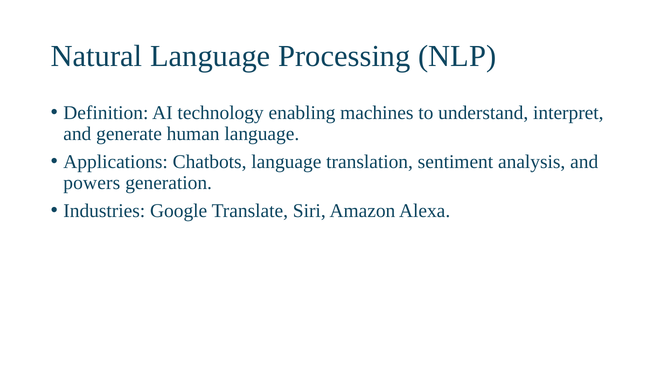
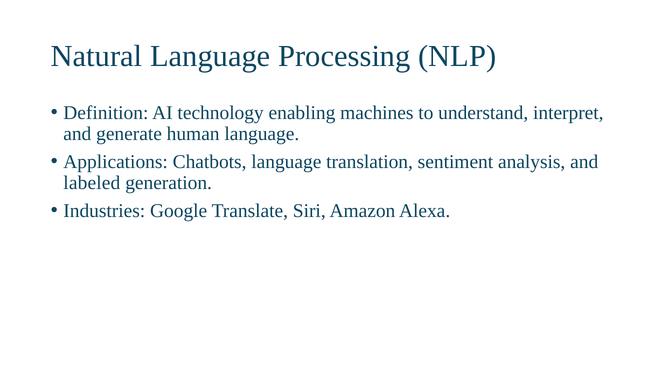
powers: powers -> labeled
